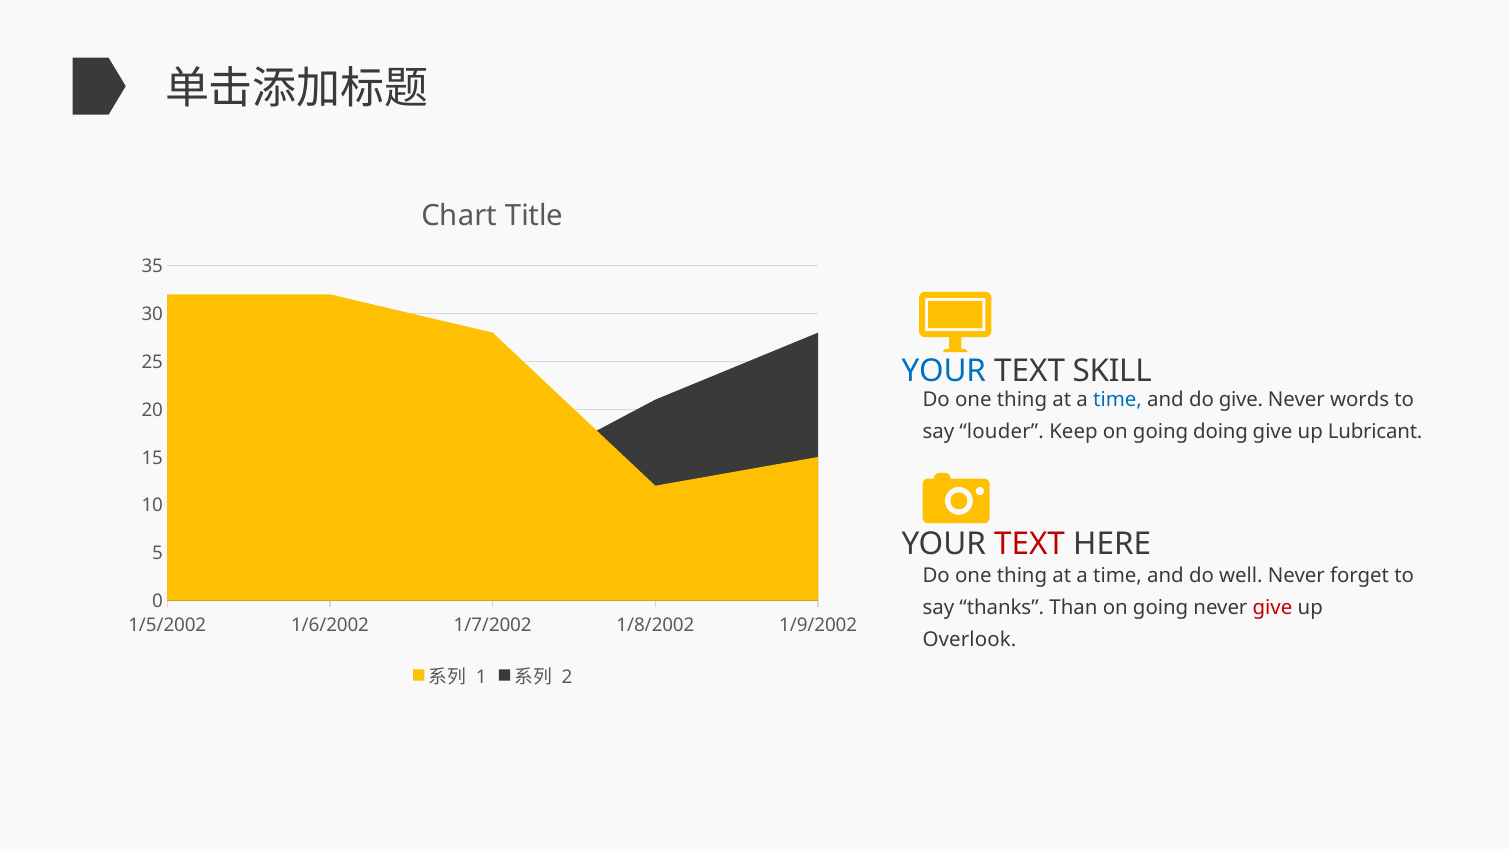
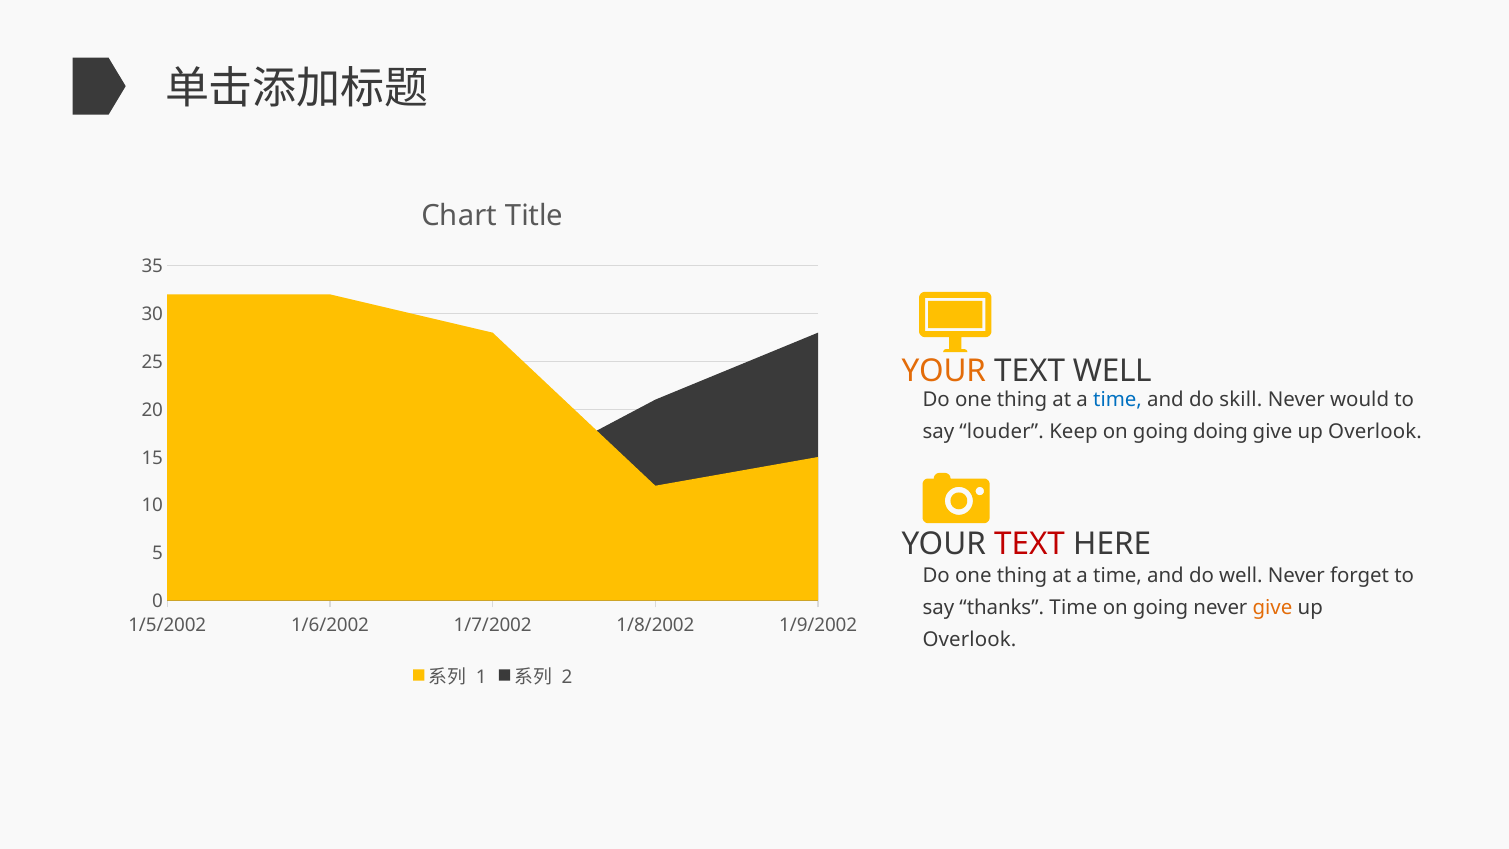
YOUR at (944, 371) colour: blue -> orange
TEXT SKILL: SKILL -> WELL
do give: give -> skill
words: words -> would
Lubricant at (1375, 432): Lubricant -> Overlook
thanks Than: Than -> Time
give at (1273, 608) colour: red -> orange
